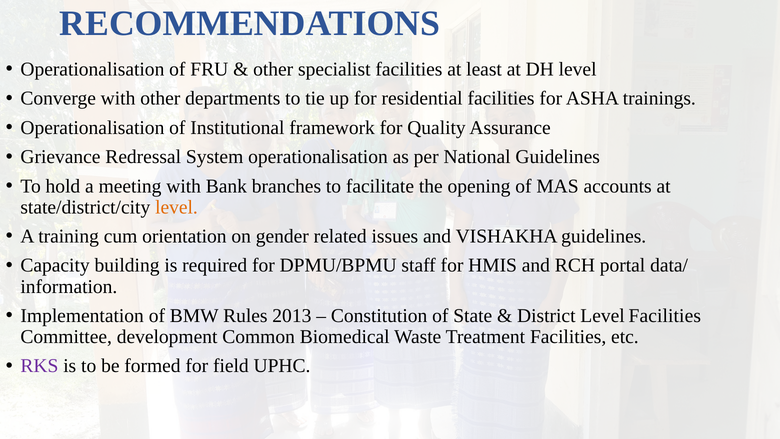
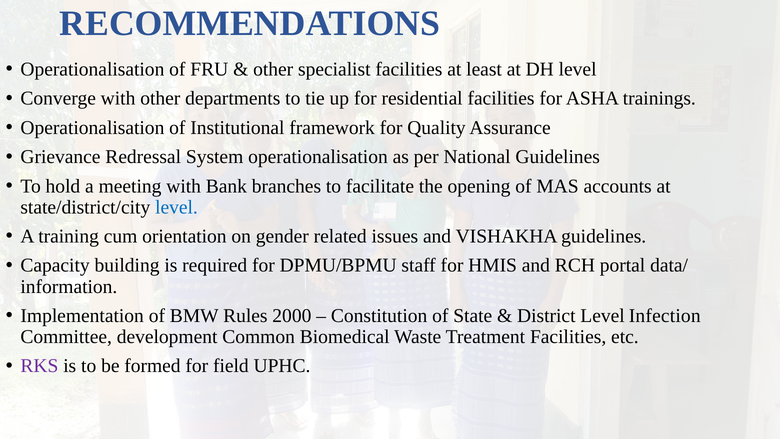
level at (176, 207) colour: orange -> blue
2013: 2013 -> 2000
Level Facilities: Facilities -> Infection
